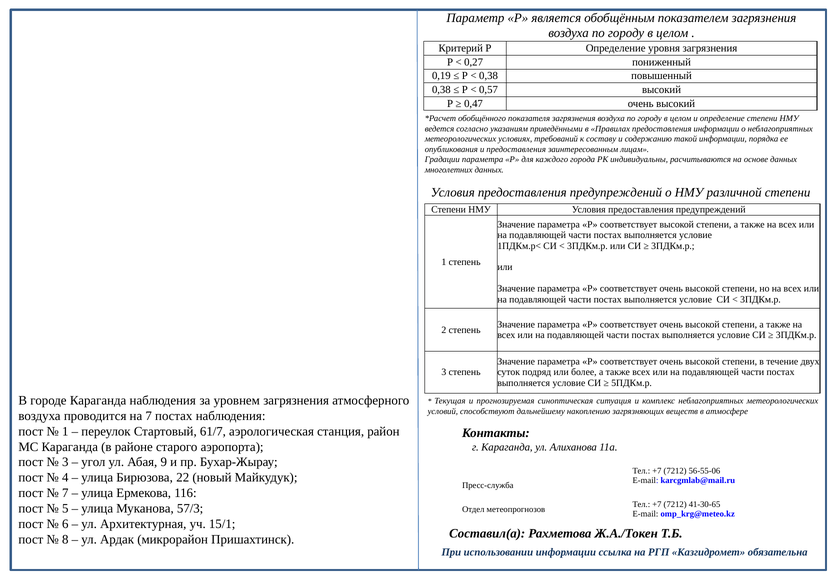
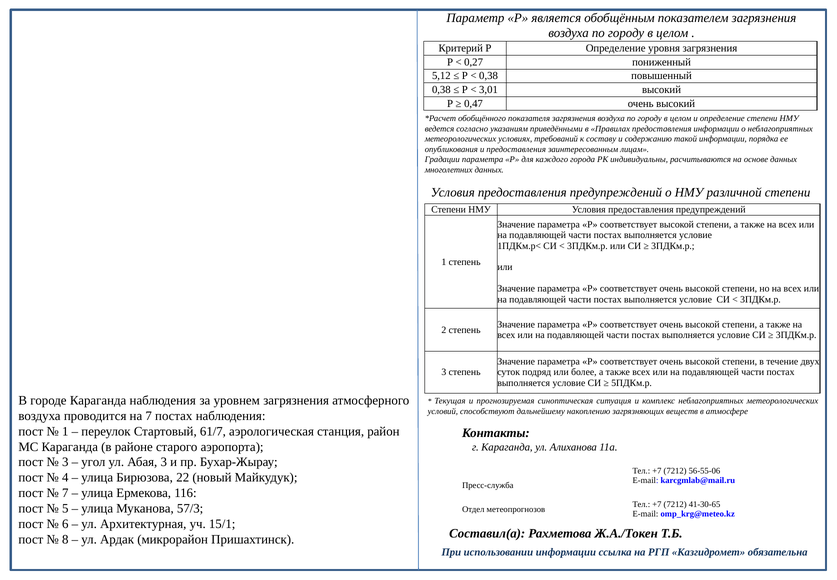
0,19: 0,19 -> 5,12
0,57: 0,57 -> 3,01
Абая 9: 9 -> 3
